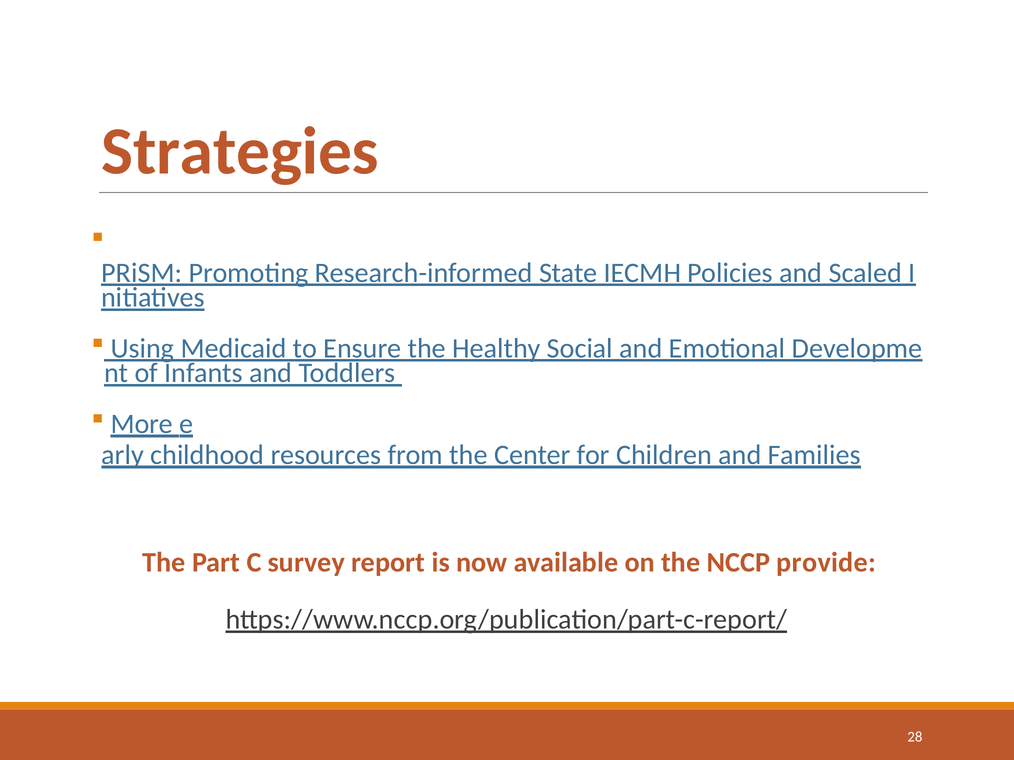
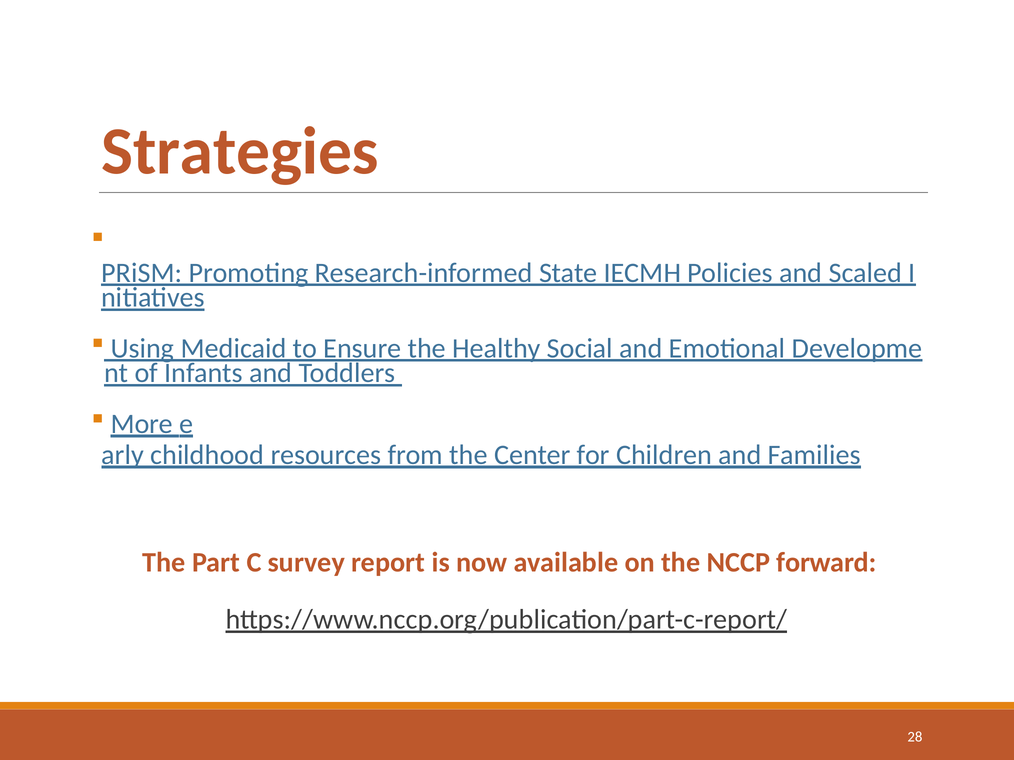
provide: provide -> forward
